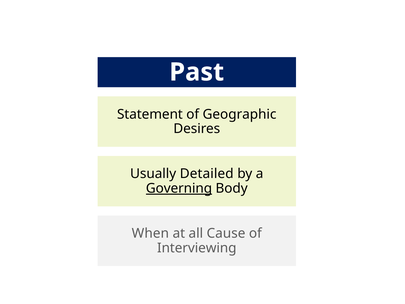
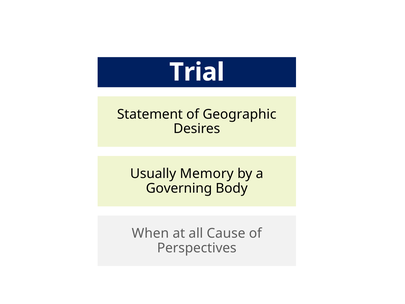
Past: Past -> Trial
Detailed: Detailed -> Memory
Governing underline: present -> none
Interviewing: Interviewing -> Perspectives
